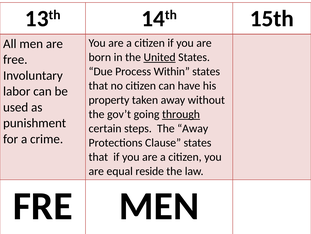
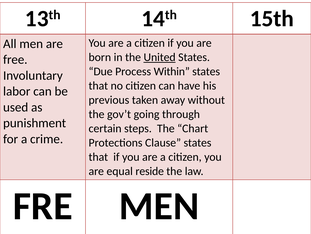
property: property -> previous
through underline: present -> none
The Away: Away -> Chart
